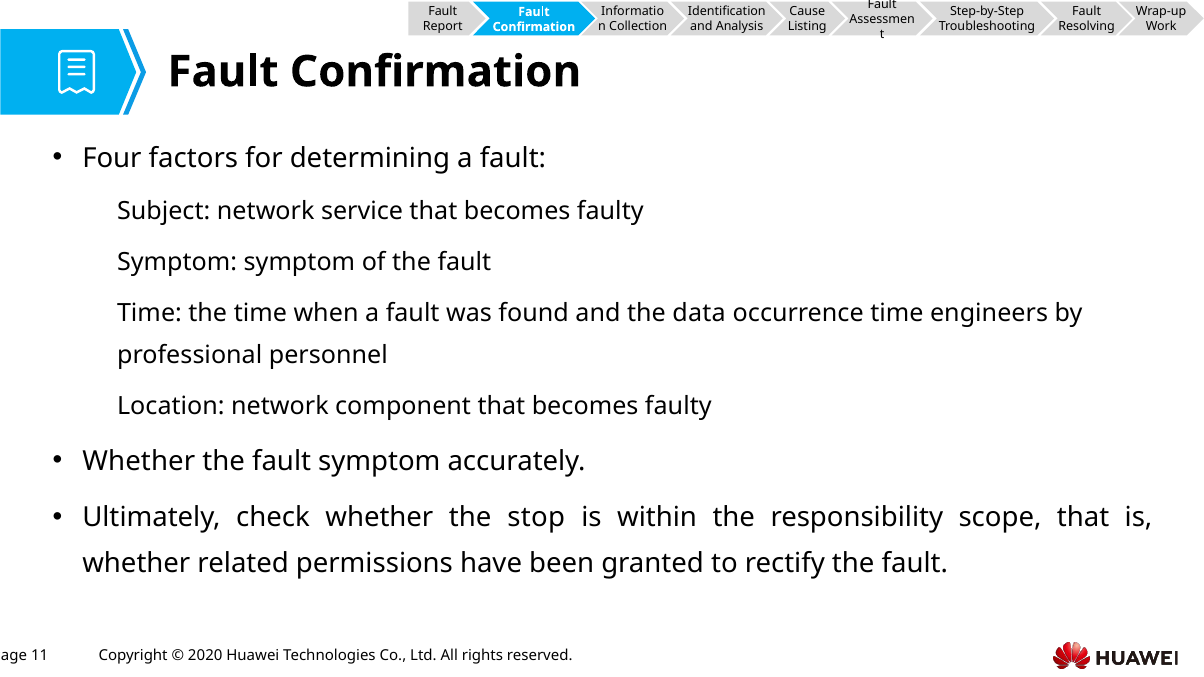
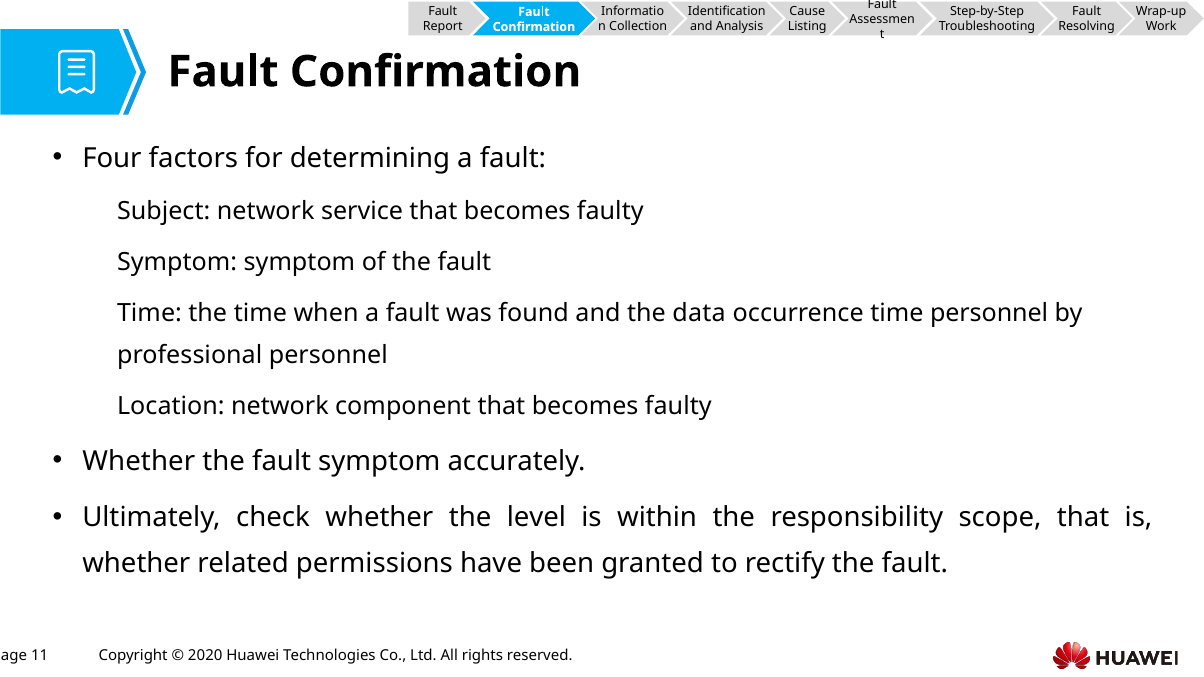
time engineers: engineers -> personnel
stop: stop -> level
